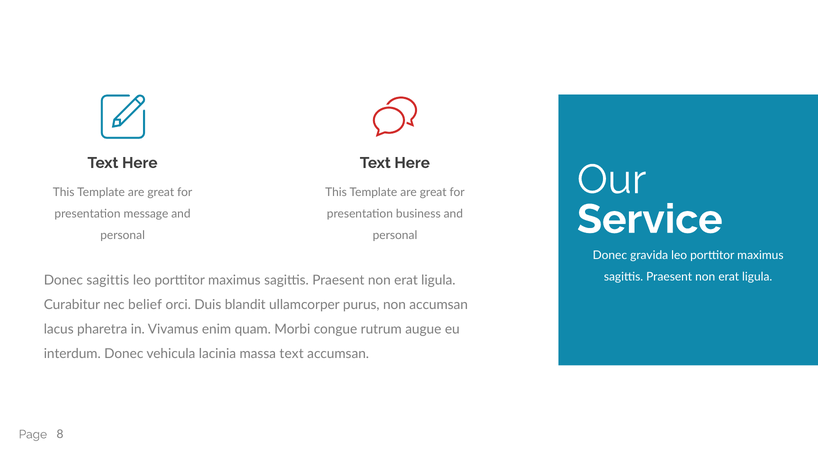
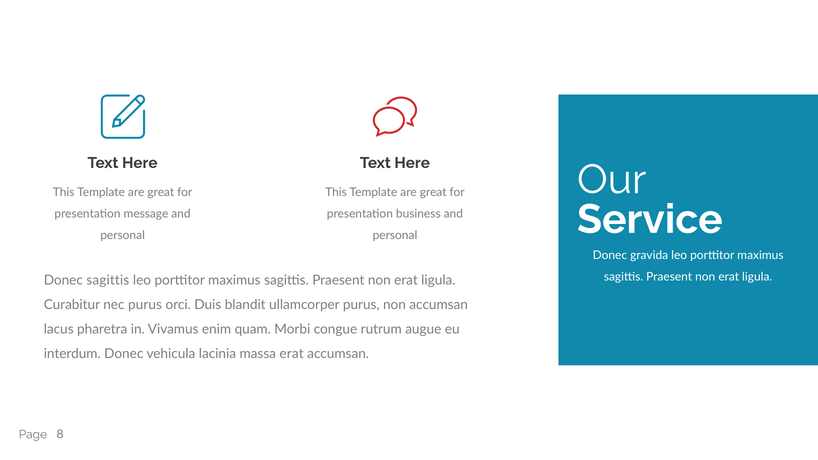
nec belief: belief -> purus
massa text: text -> erat
